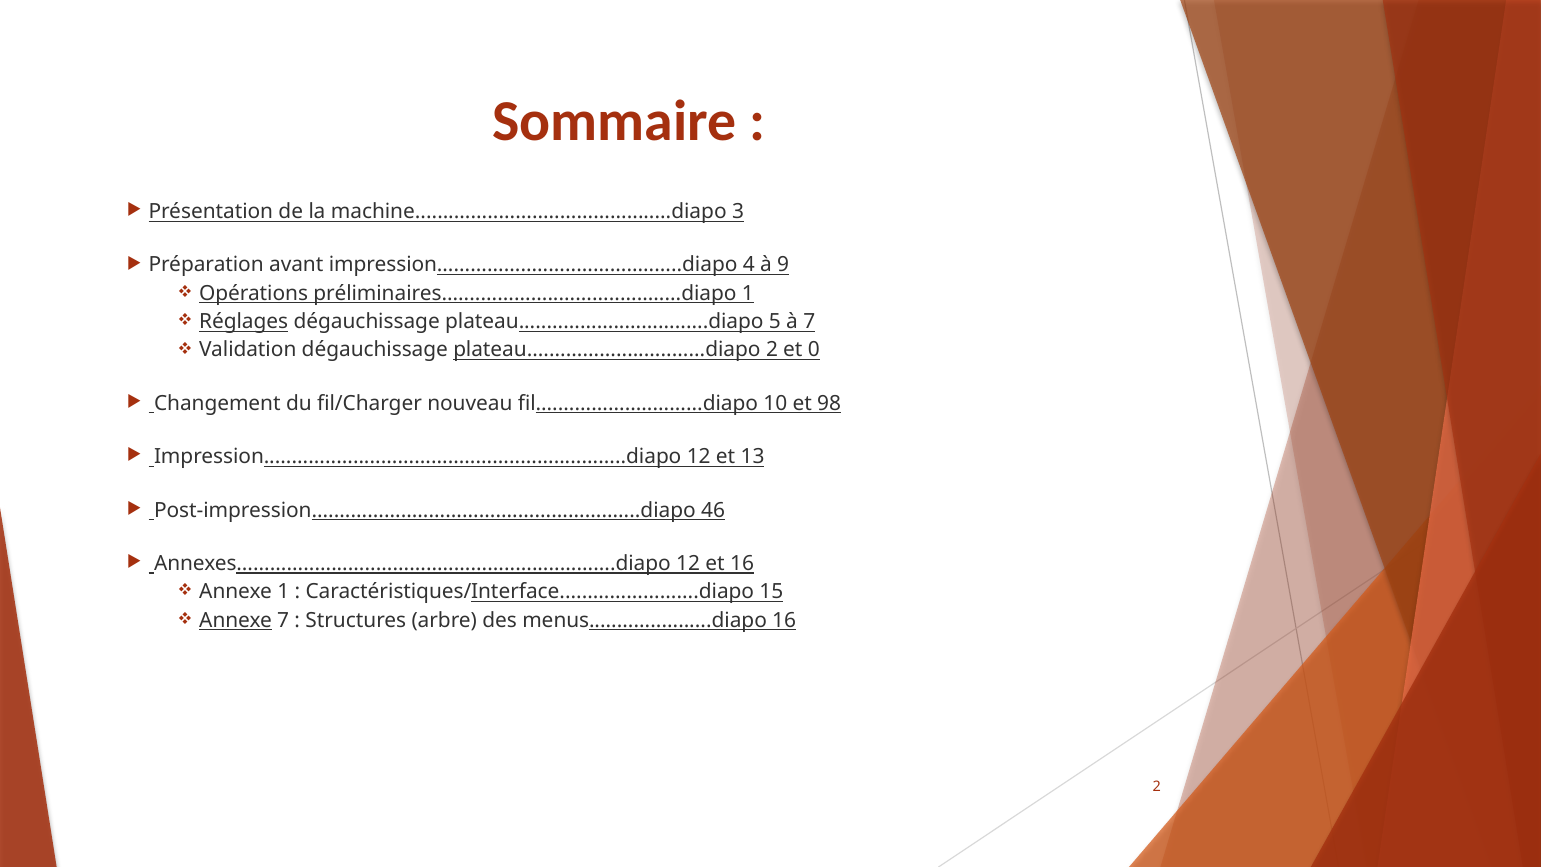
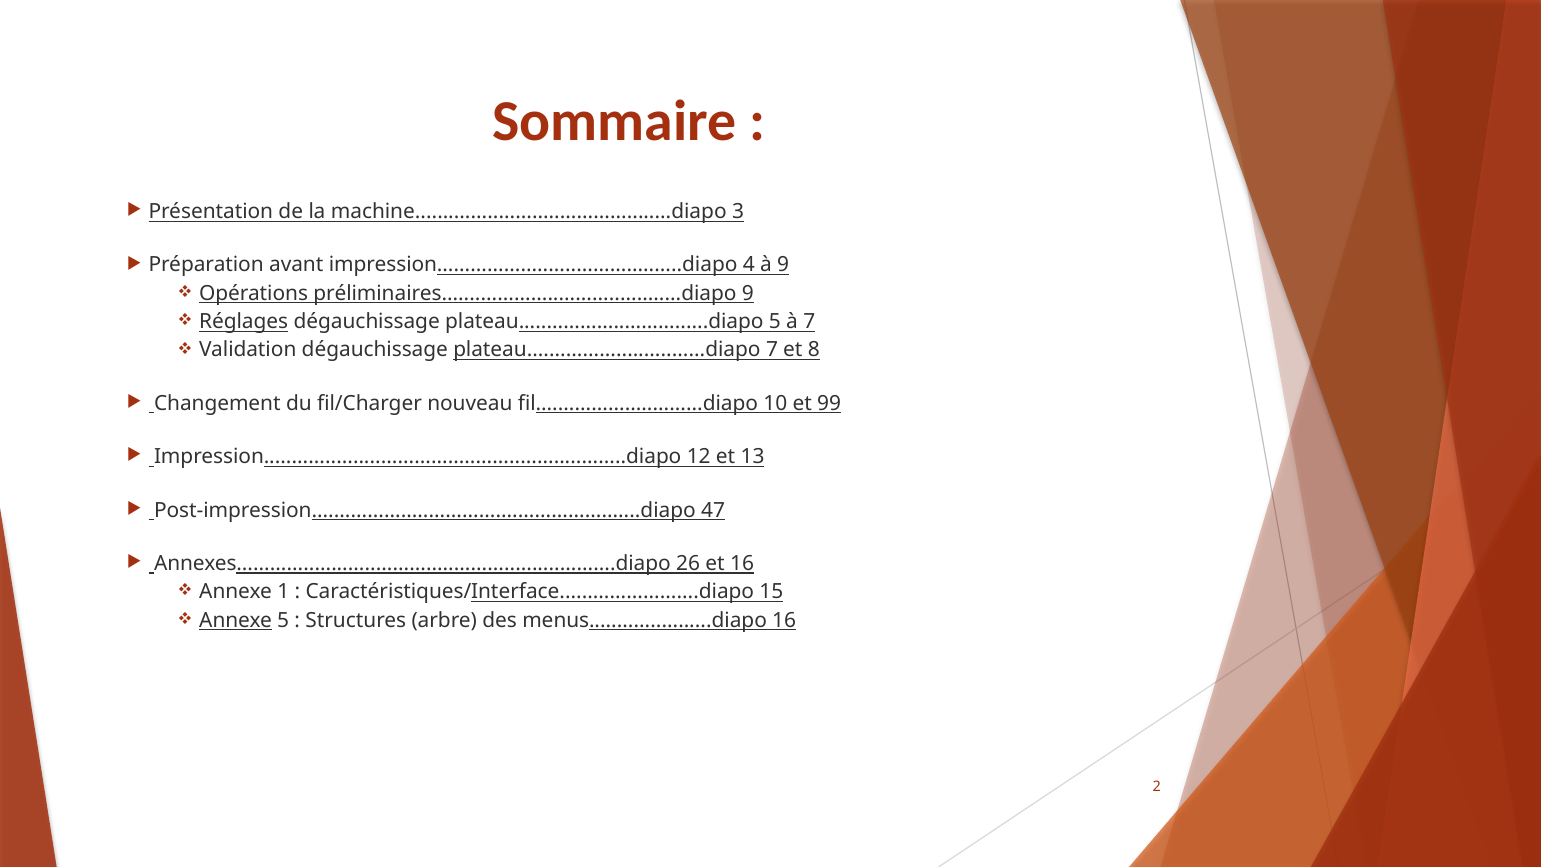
préliminaires...........................................diapo 1: 1 -> 9
plateau................................diapo 2: 2 -> 7
0: 0 -> 8
98: 98 -> 99
46: 46 -> 47
Annexes....................................................................diapo 12: 12 -> 26
Annexe 7: 7 -> 5
